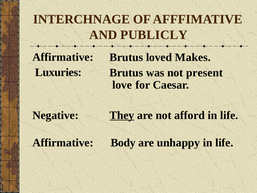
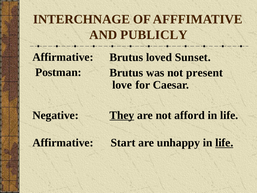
Makes: Makes -> Sunset
Luxuries: Luxuries -> Postman
Body: Body -> Start
life at (224, 143) underline: none -> present
